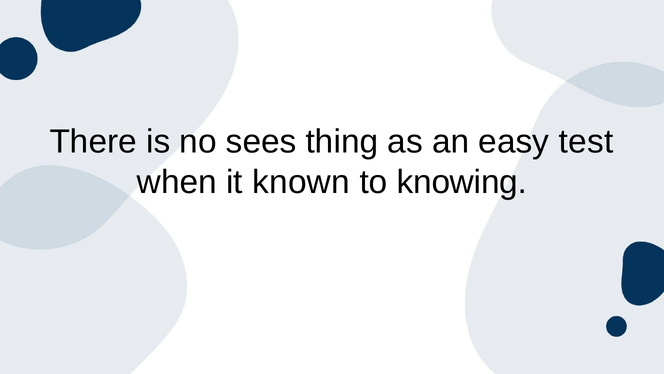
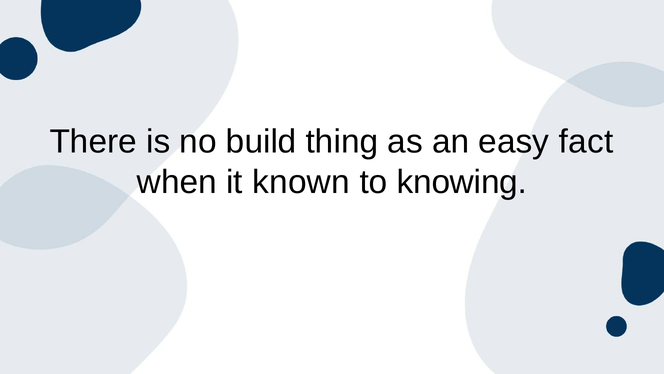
sees: sees -> build
test: test -> fact
